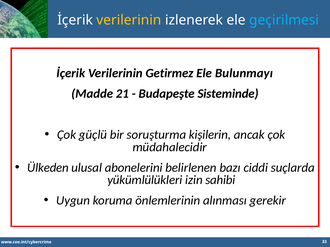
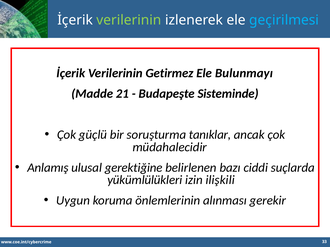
verilerinin at (129, 20) colour: yellow -> light green
kişilerin: kişilerin -> tanıklar
Ülkeden: Ülkeden -> Anlamış
abonelerini: abonelerini -> gerektiğine
sahibi: sahibi -> ilişkili
